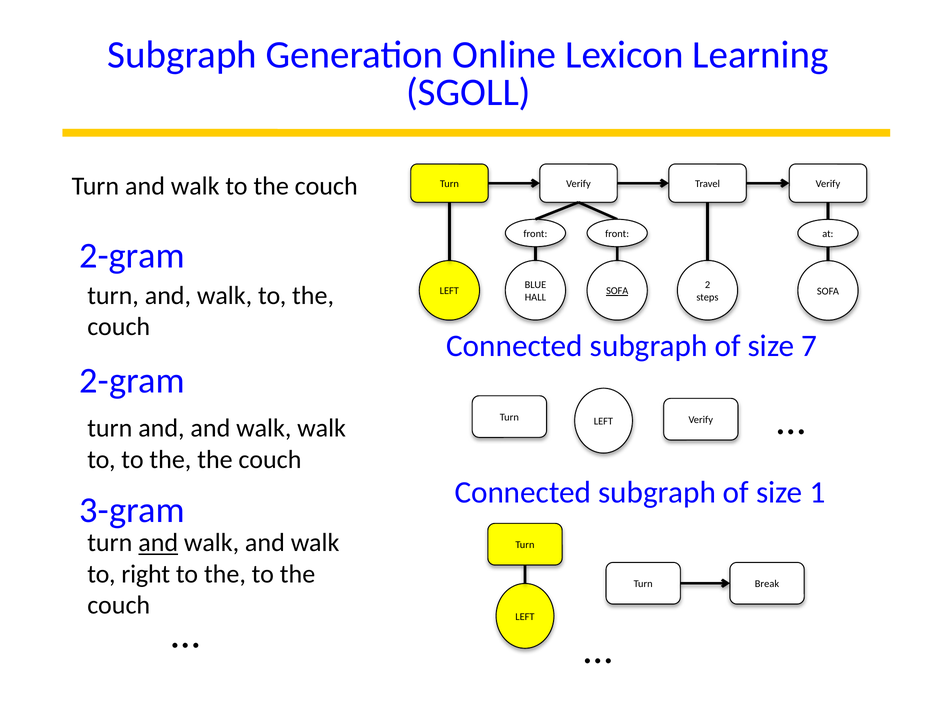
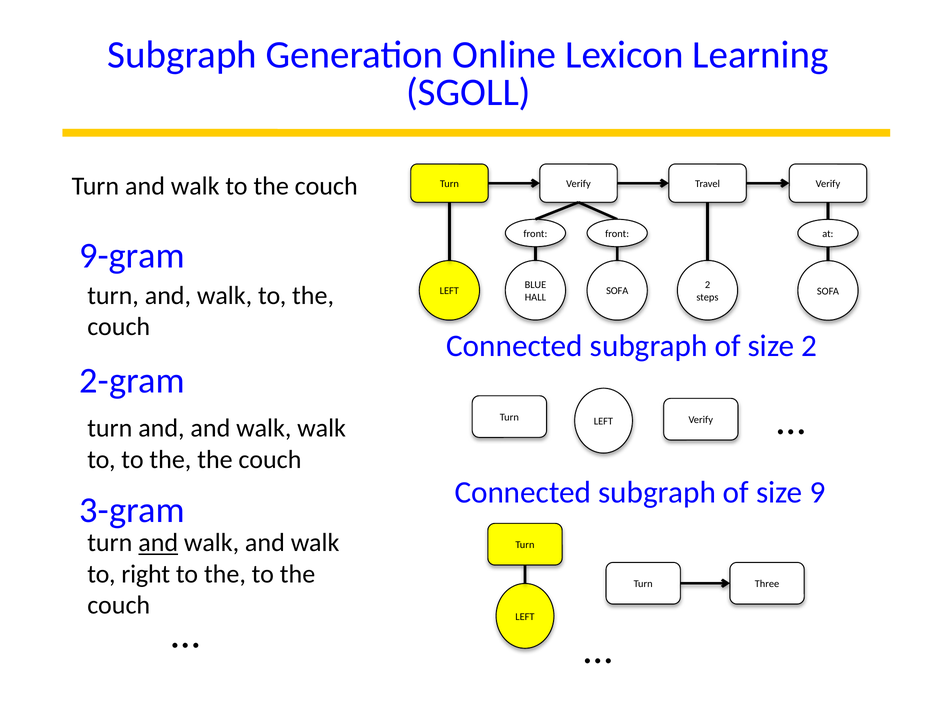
2-gram at (132, 255): 2-gram -> 9-gram
SOFA at (617, 291) underline: present -> none
size 7: 7 -> 2
1: 1 -> 9
Break: Break -> Three
